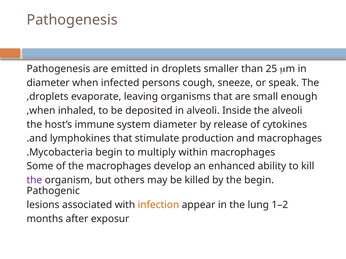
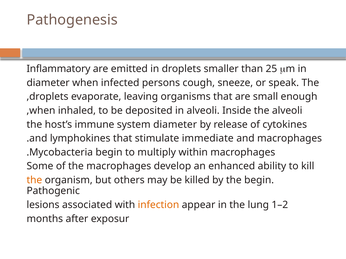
Pathogenesis at (58, 69): Pathogenesis -> Inflammatory
production: production -> immediate
the at (34, 180) colour: purple -> orange
